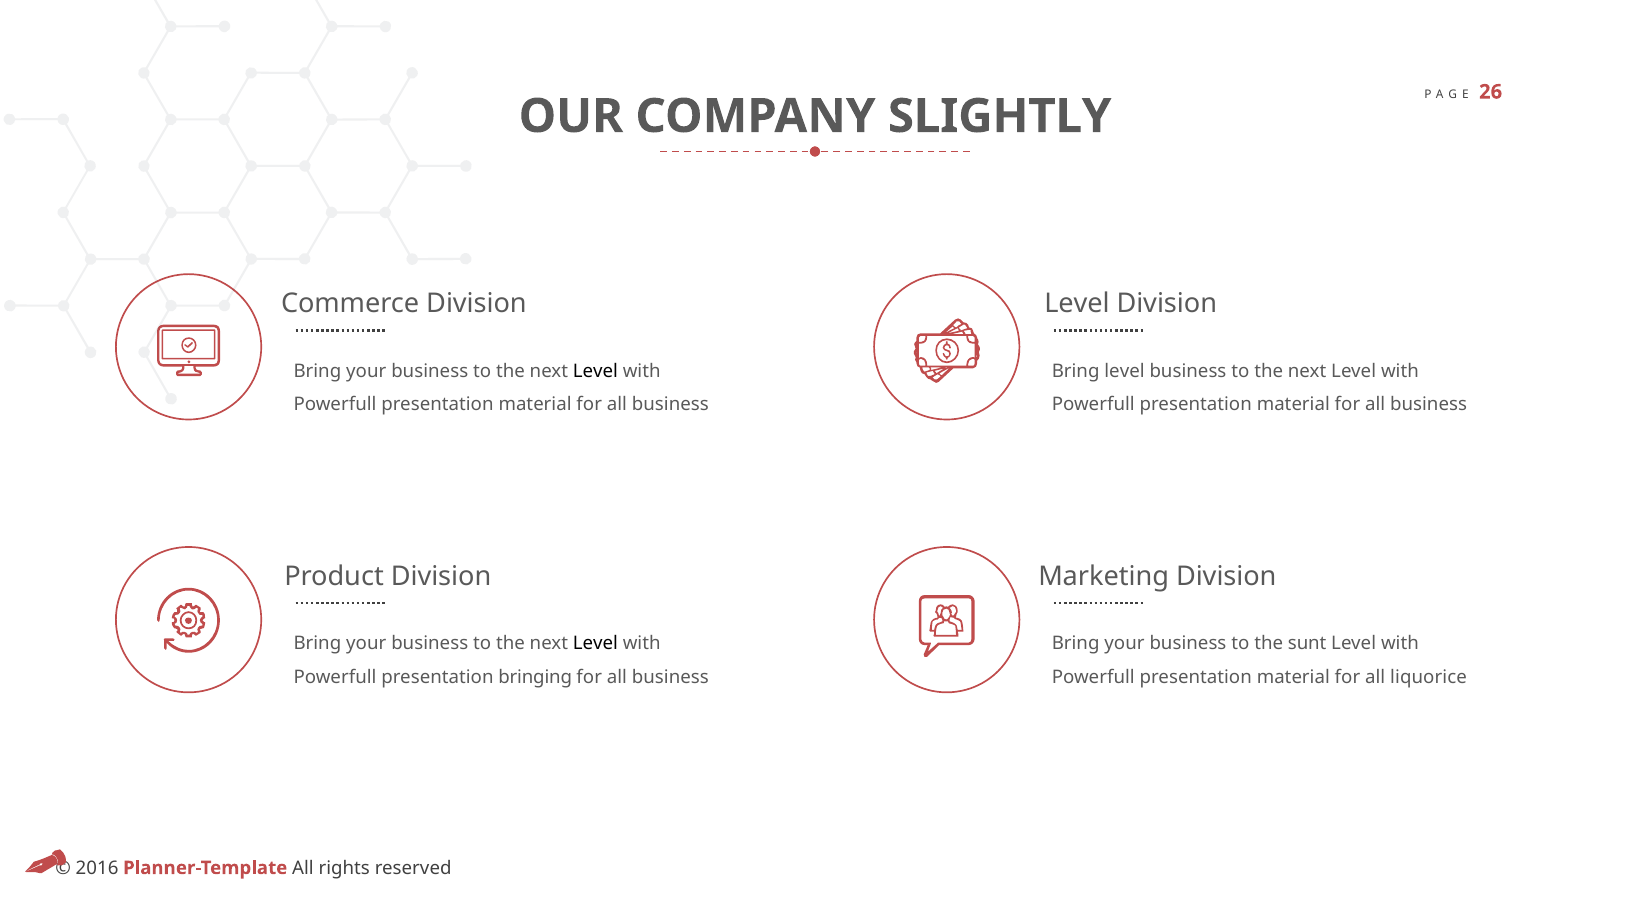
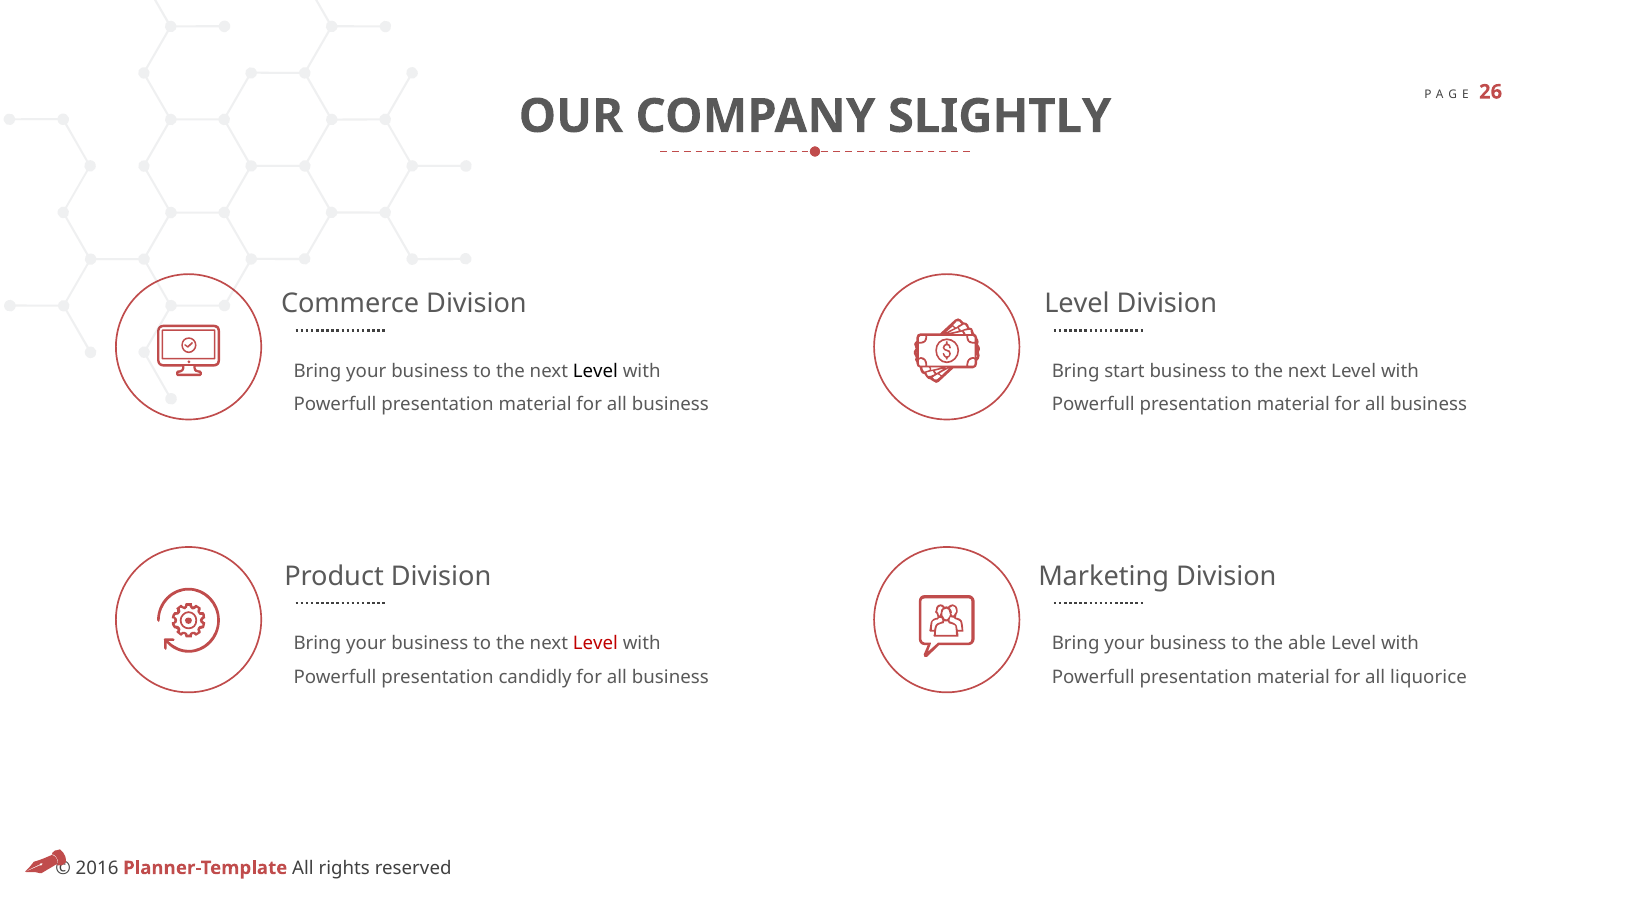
Bring level: level -> start
Level at (595, 644) colour: black -> red
sunt: sunt -> able
bringing: bringing -> candidly
